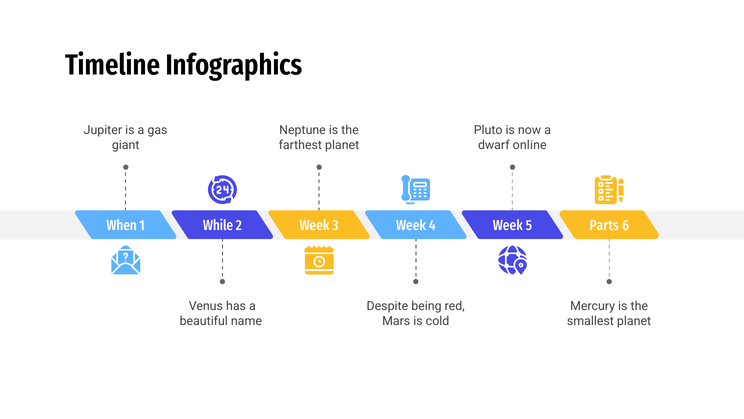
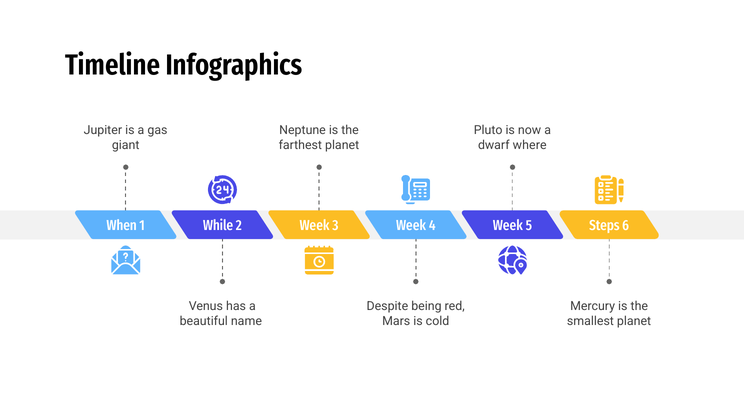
online: online -> where
Parts: Parts -> Steps
